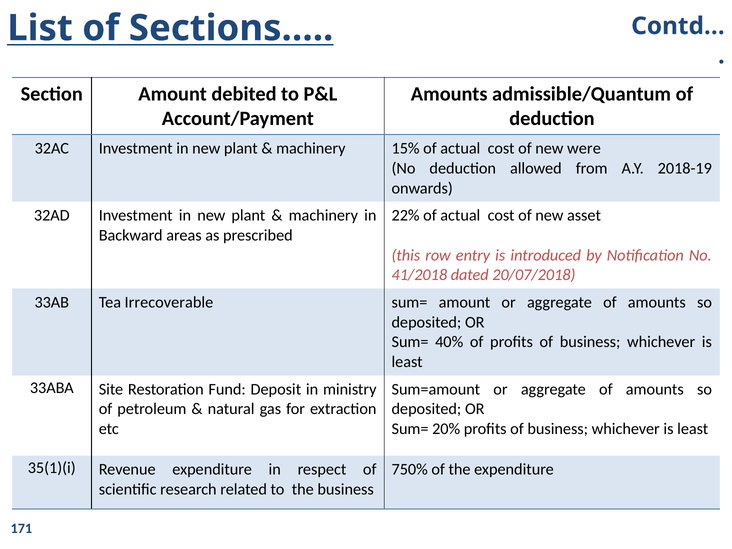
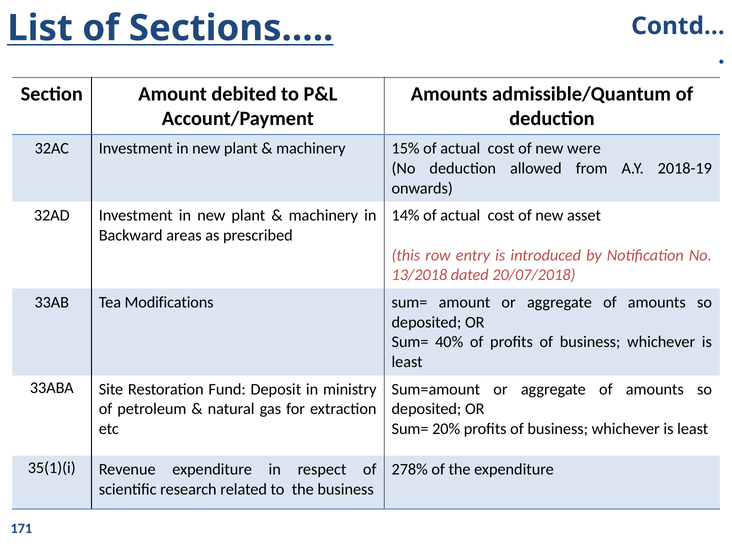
22%: 22% -> 14%
41/2018: 41/2018 -> 13/2018
Irrecoverable: Irrecoverable -> Modifications
750%: 750% -> 278%
